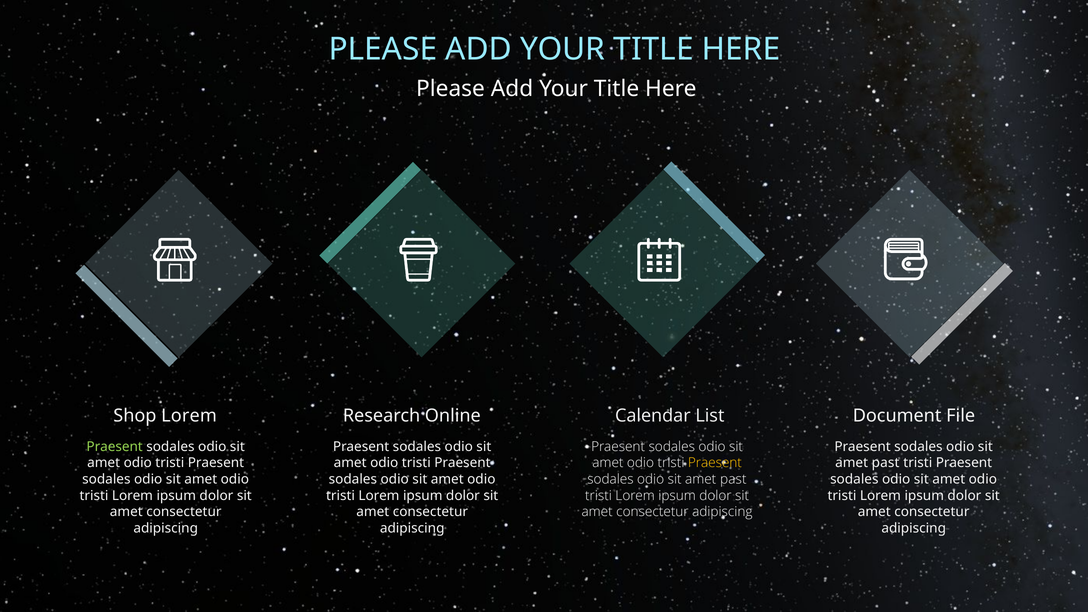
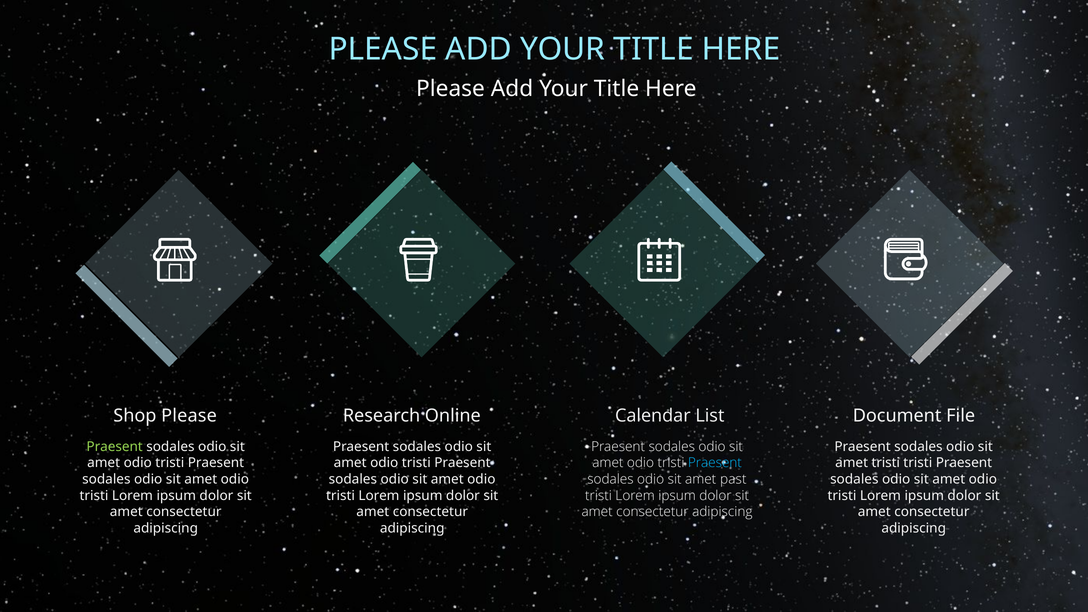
Shop Lorem: Lorem -> Please
Praesent at (715, 463) colour: yellow -> light blue
past at (886, 463): past -> tristi
